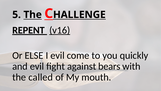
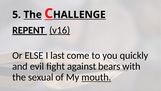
I evil: evil -> last
called: called -> sexual
mouth underline: none -> present
